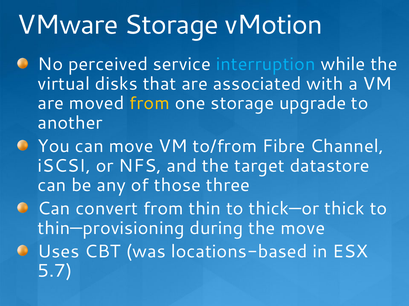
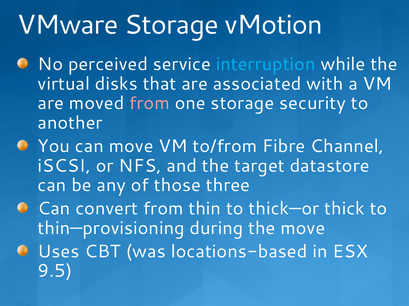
from at (149, 104) colour: yellow -> pink
upgrade: upgrade -> security
5.7: 5.7 -> 9.5
